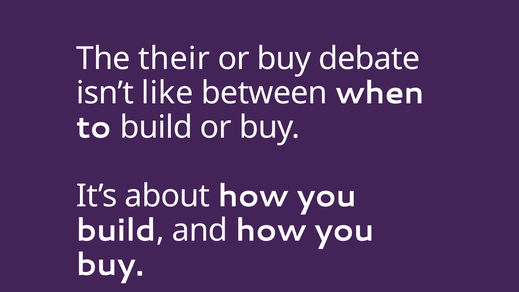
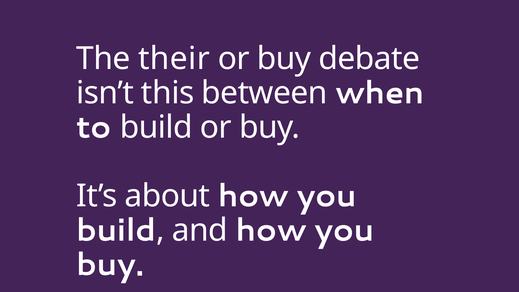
like: like -> this
